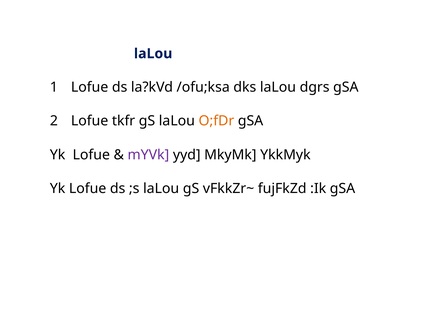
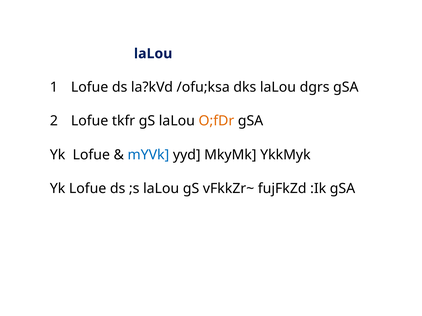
mYVk colour: purple -> blue
